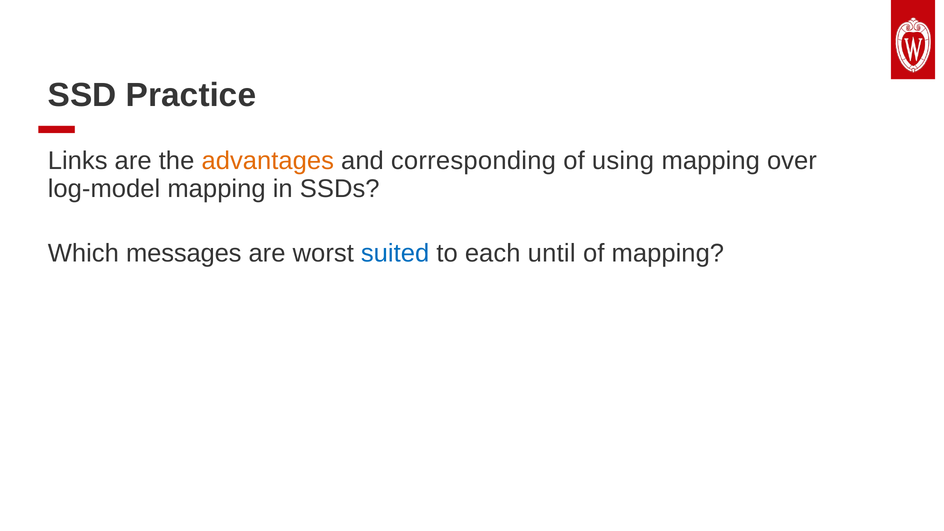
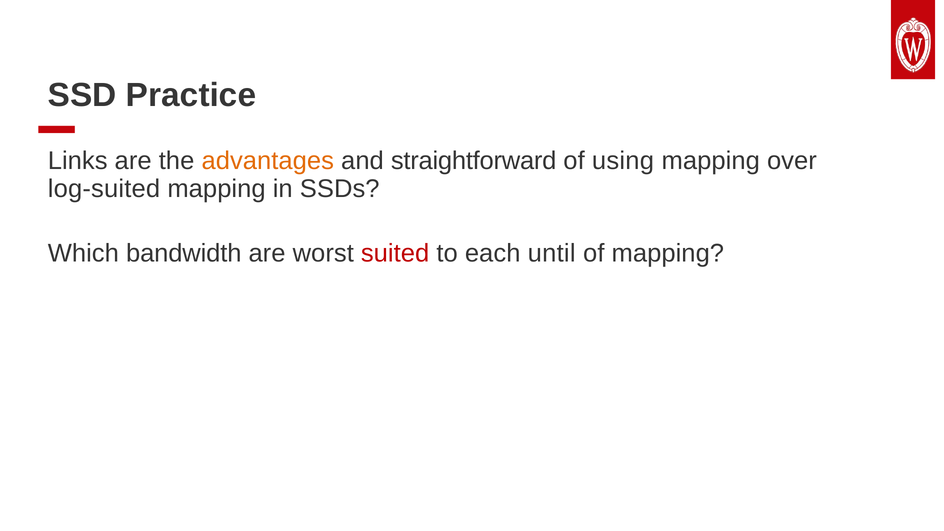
corresponding: corresponding -> straightforward
log-model: log-model -> log-suited
messages: messages -> bandwidth
suited colour: blue -> red
